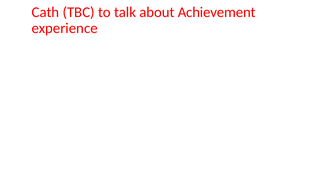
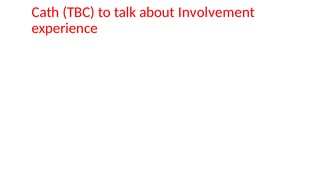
Achievement: Achievement -> Involvement
